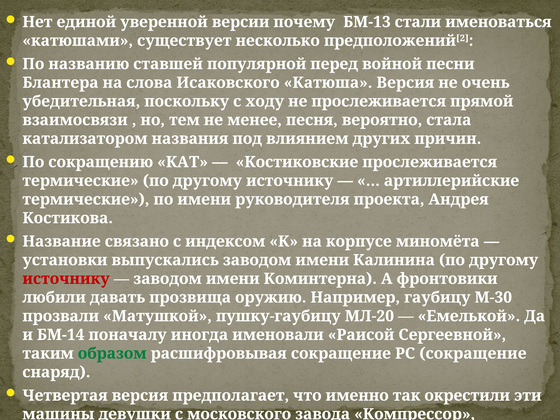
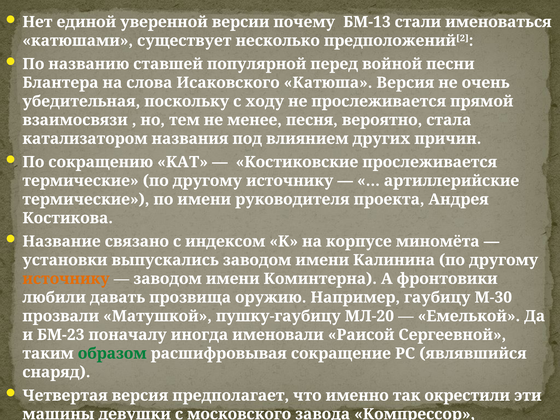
источнику at (66, 279) colour: red -> orange
БМ-14: БМ-14 -> БМ-23
РС сокращение: сокращение -> являвшийся
